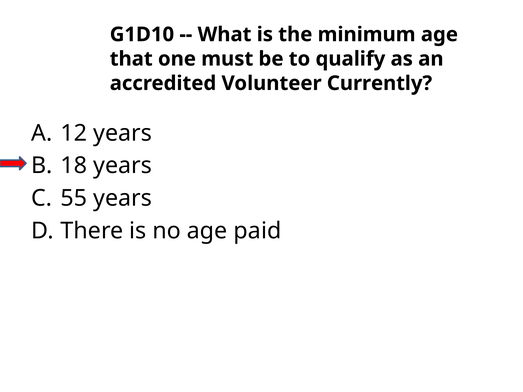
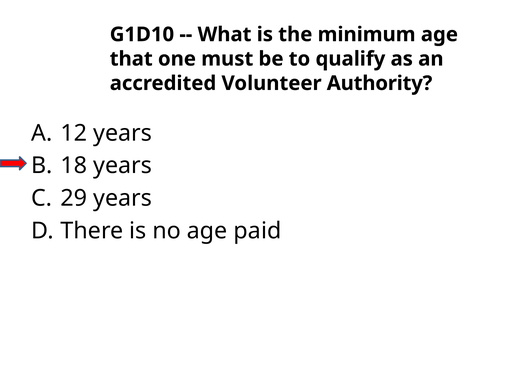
Currently: Currently -> Authority
55: 55 -> 29
